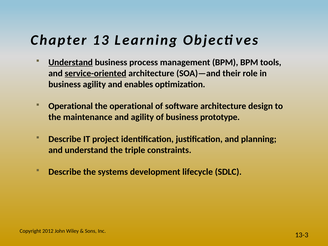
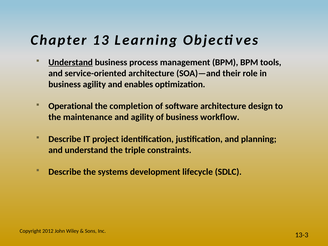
service-oriented underline: present -> none
the operational: operational -> completion
prototype: prototype -> workflow
